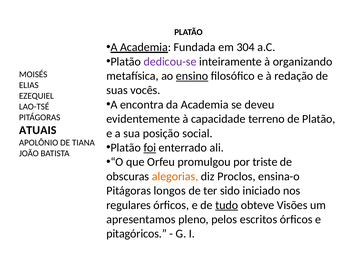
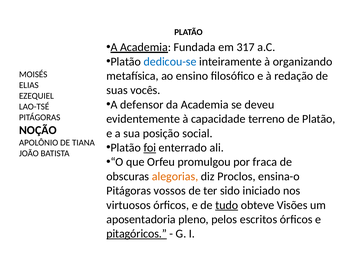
304: 304 -> 317
dedicou-se colour: purple -> blue
ensino underline: present -> none
encontra: encontra -> defensor
ATUAIS: ATUAIS -> NOÇÃO
triste: triste -> fraca
longos: longos -> vossos
regulares: regulares -> virtuosos
apresentamos: apresentamos -> aposentadoria
pitagóricos underline: none -> present
